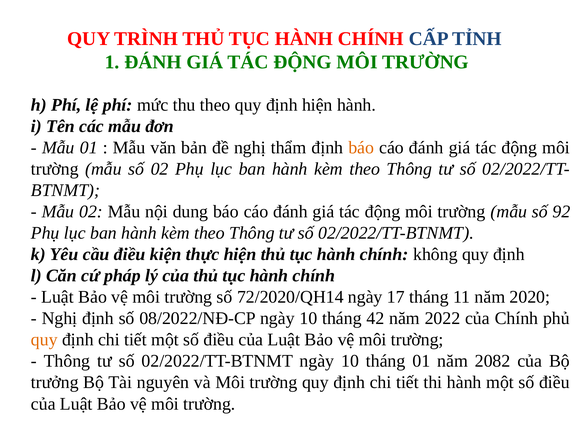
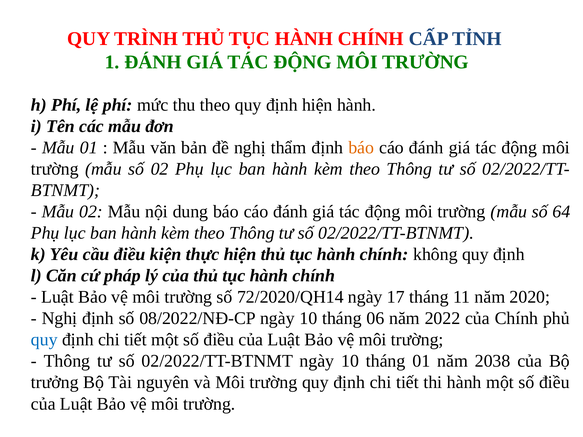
92: 92 -> 64
42: 42 -> 06
quy at (44, 340) colour: orange -> blue
2082: 2082 -> 2038
